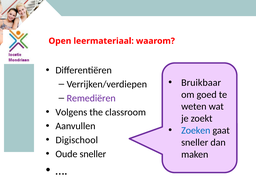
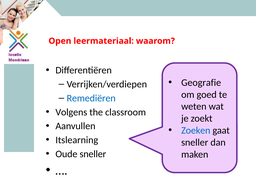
Bruikbaar: Bruikbaar -> Geografie
Remediëren colour: purple -> blue
Digischool: Digischool -> Itslearning
